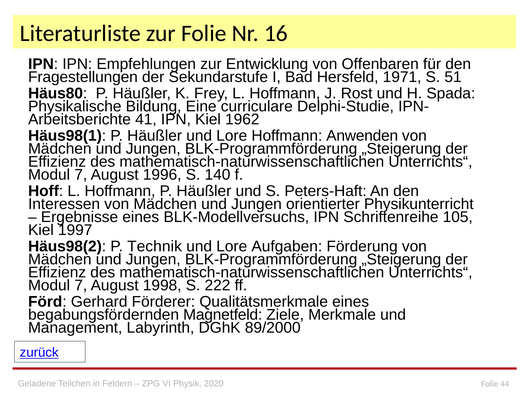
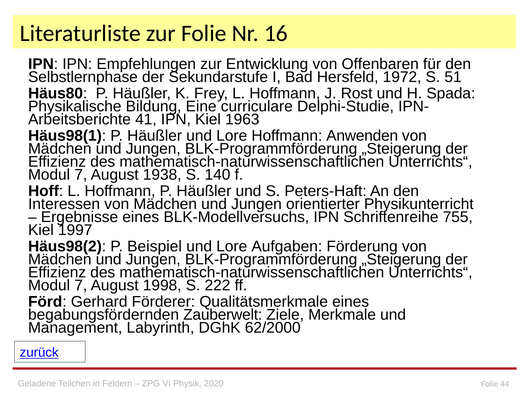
Fragestellungen: Fragestellungen -> Selbstlernphase
1971: 1971 -> 1972
1962: 1962 -> 1963
1996: 1996 -> 1938
105: 105 -> 755
Technik: Technik -> Beispiel
Magnetfeld: Magnetfeld -> Zauberwelt
89/2000: 89/2000 -> 62/2000
